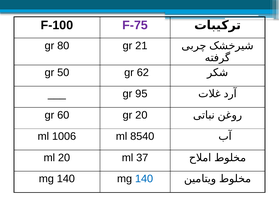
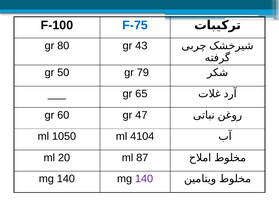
F-75 colour: purple -> blue
21: 21 -> 43
62: 62 -> 79
95: 95 -> 65
gr 20: 20 -> 47
1006: 1006 -> 1050
8540: 8540 -> 4104
37: 37 -> 87
140 at (144, 179) colour: blue -> purple
